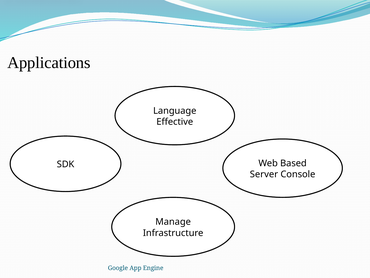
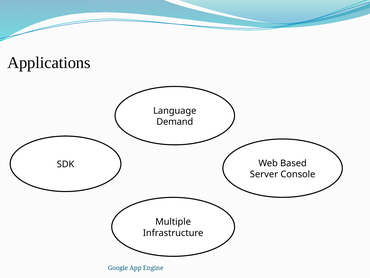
Effective: Effective -> Demand
Manage: Manage -> Multiple
